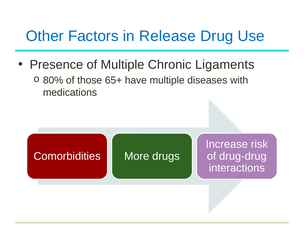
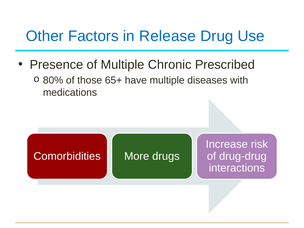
Ligaments: Ligaments -> Prescribed
